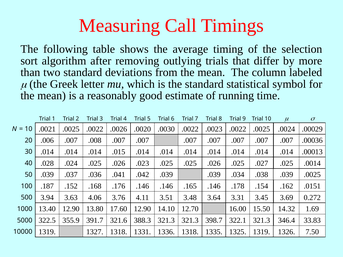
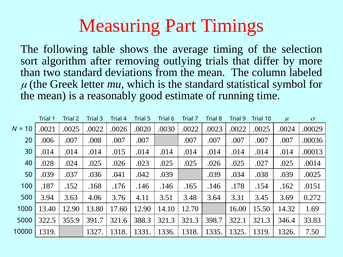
Call: Call -> Part
